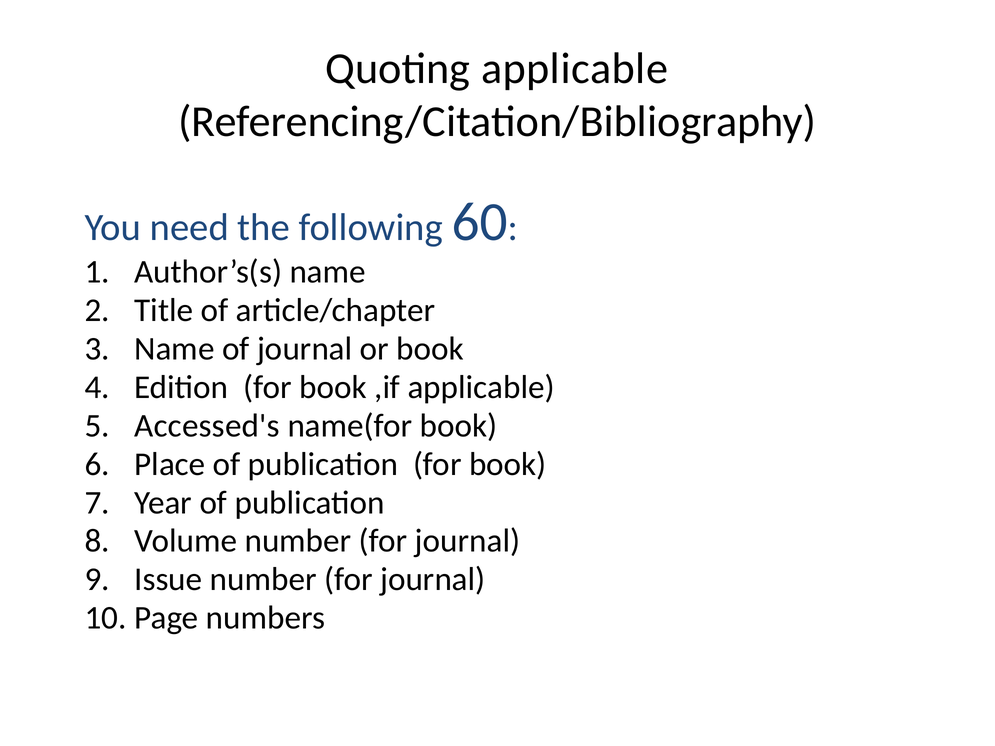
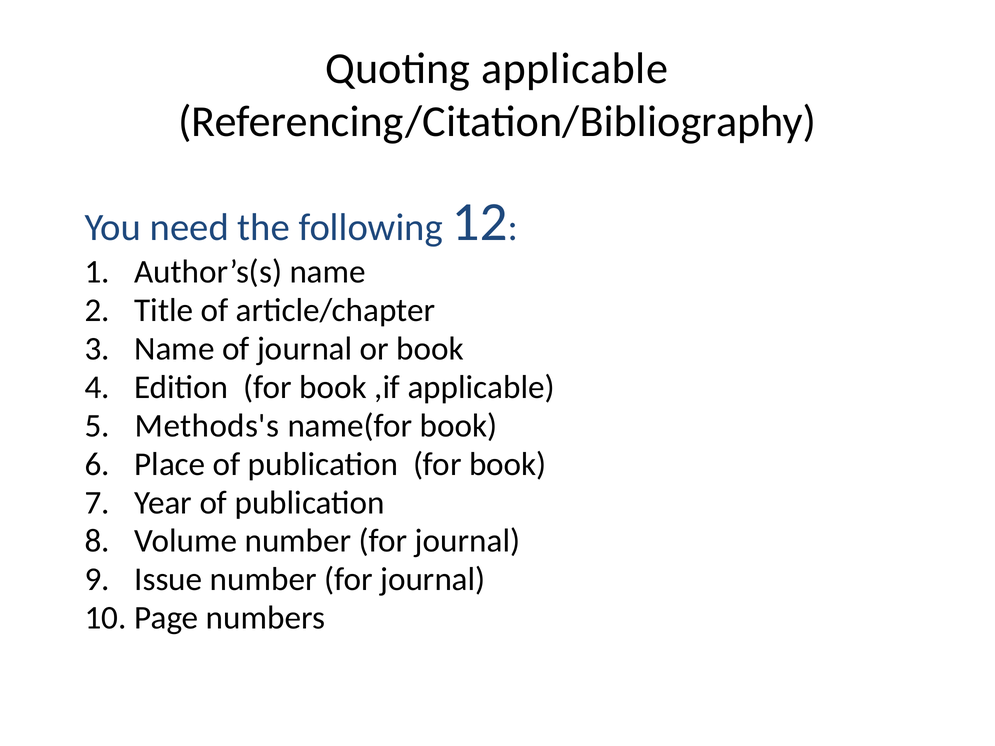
60: 60 -> 12
Accessed's: Accessed's -> Methods's
